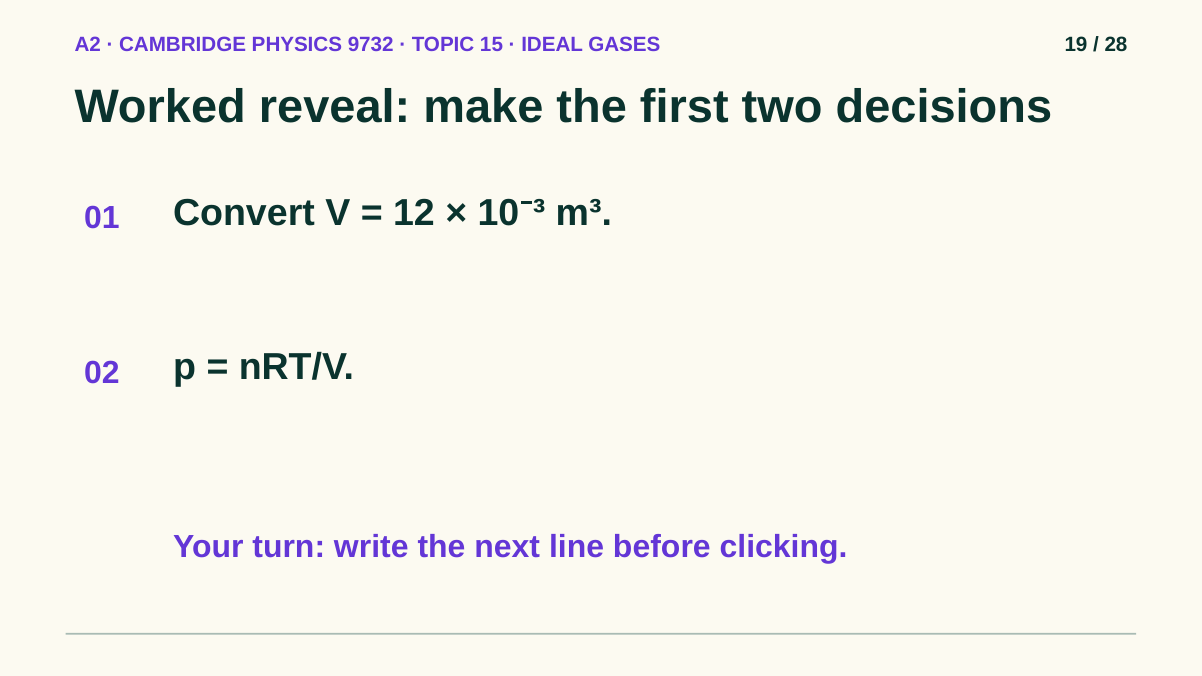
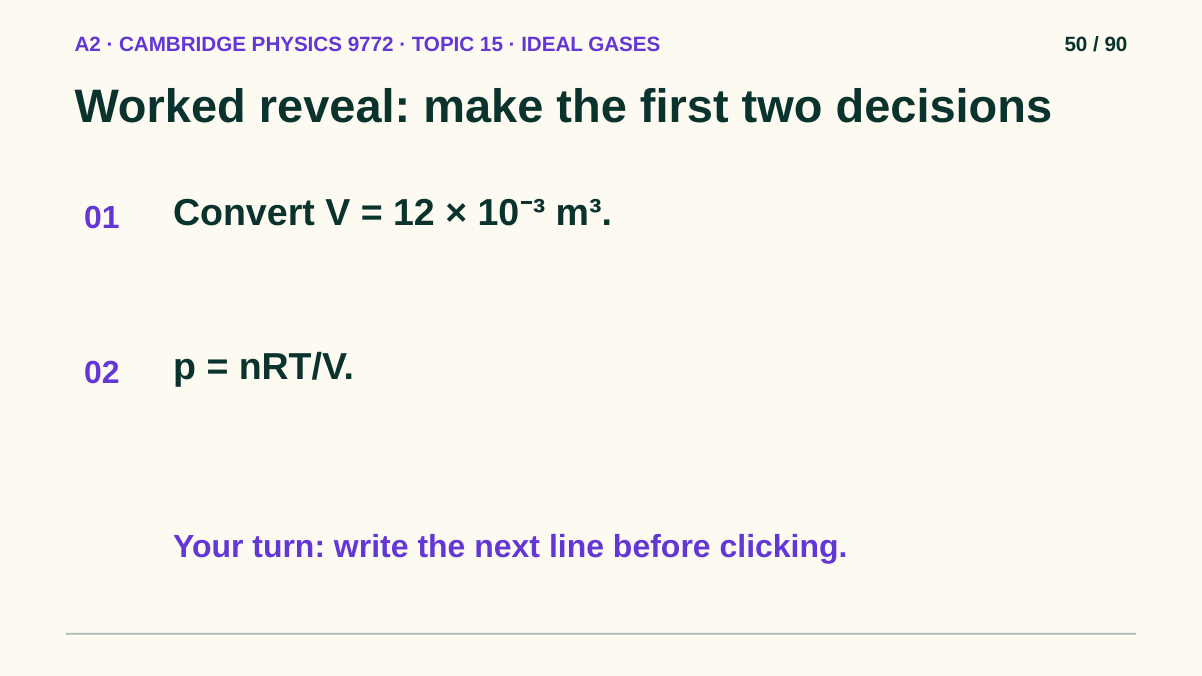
9732: 9732 -> 9772
19: 19 -> 50
28: 28 -> 90
